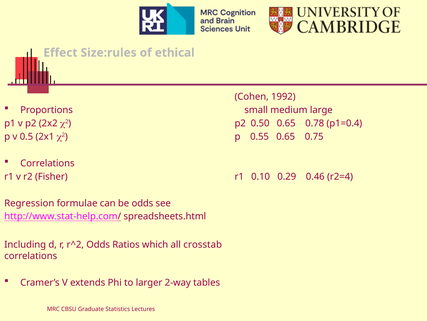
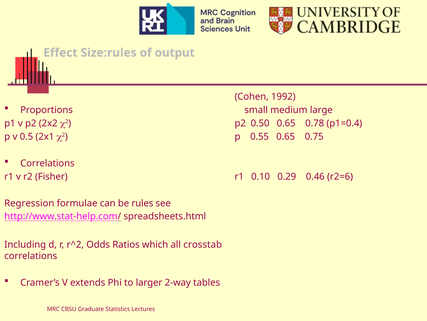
ethical: ethical -> output
r2=4: r2=4 -> r2=6
be odds: odds -> rules
